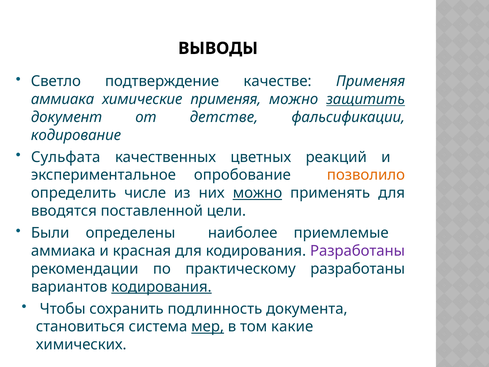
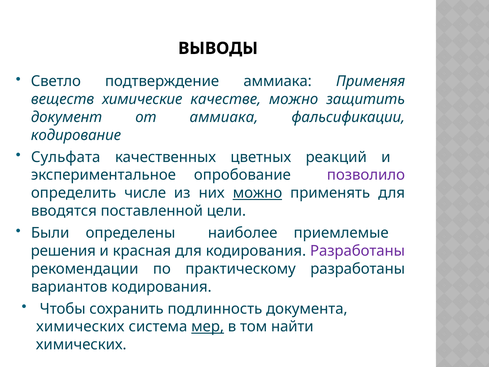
подтверждение качестве: качестве -> аммиака
аммиака at (63, 99): аммиака -> веществ
химические применяя: применяя -> качестве
защитить underline: present -> none
от детстве: детстве -> аммиака
позволило colour: orange -> purple
аммиака at (63, 251): аммиака -> решения
кодирования at (161, 287) underline: present -> none
становиться at (80, 326): становиться -> химических
какие: какие -> найти
